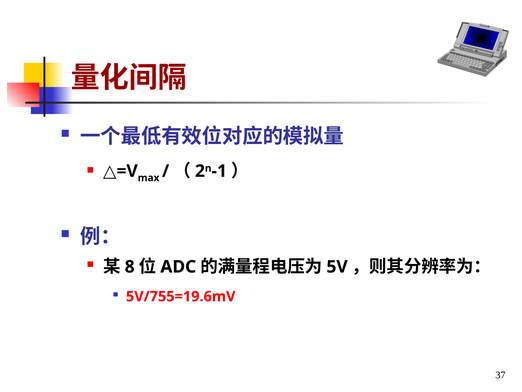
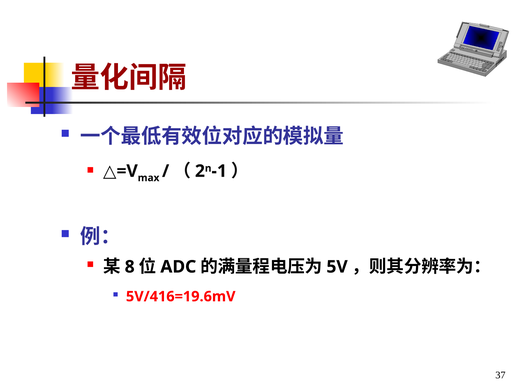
5V/755=19.6mV: 5V/755=19.6mV -> 5V/416=19.6mV
